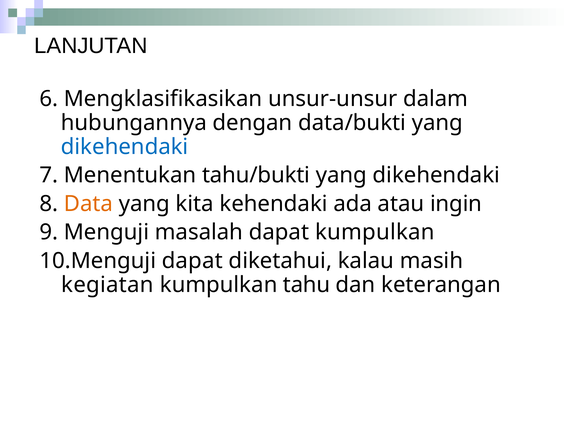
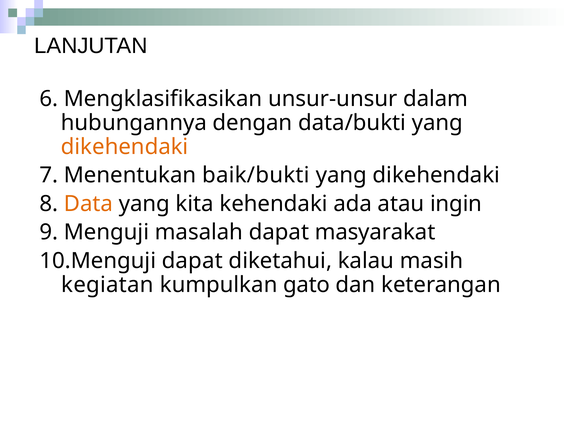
dikehendaki at (125, 147) colour: blue -> orange
tahu/bukti: tahu/bukti -> baik/bukti
dapat kumpulkan: kumpulkan -> masyarakat
tahu: tahu -> gato
